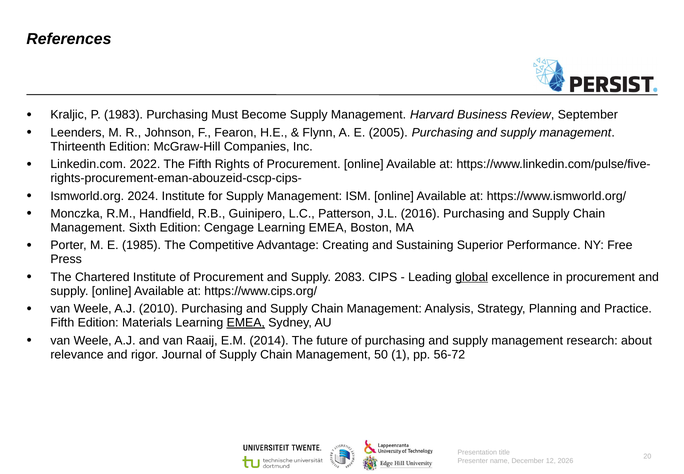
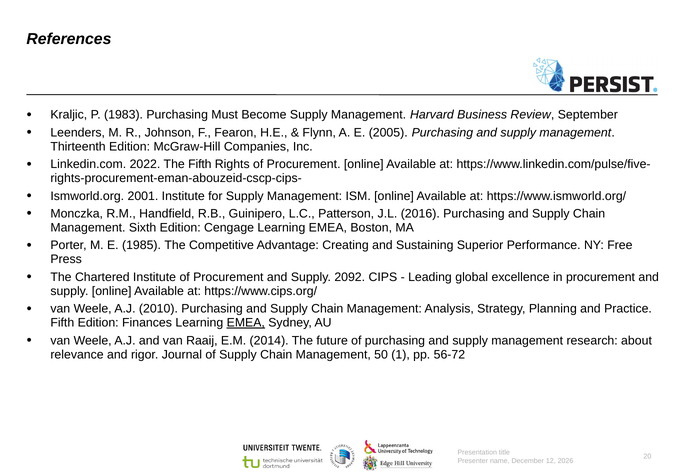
2024: 2024 -> 2001
2083: 2083 -> 2092
global underline: present -> none
Materials: Materials -> Finances
